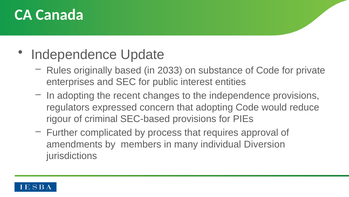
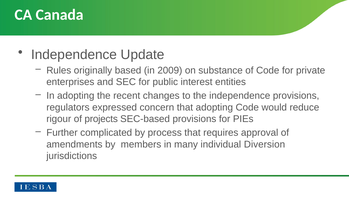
2033: 2033 -> 2009
criminal: criminal -> projects
